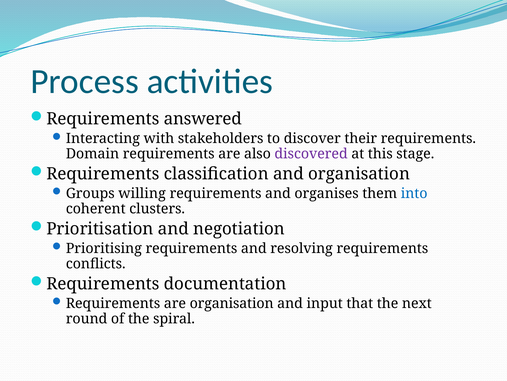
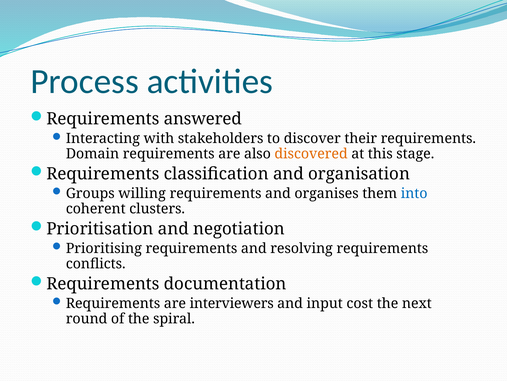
discovered colour: purple -> orange
are organisation: organisation -> interviewers
that: that -> cost
